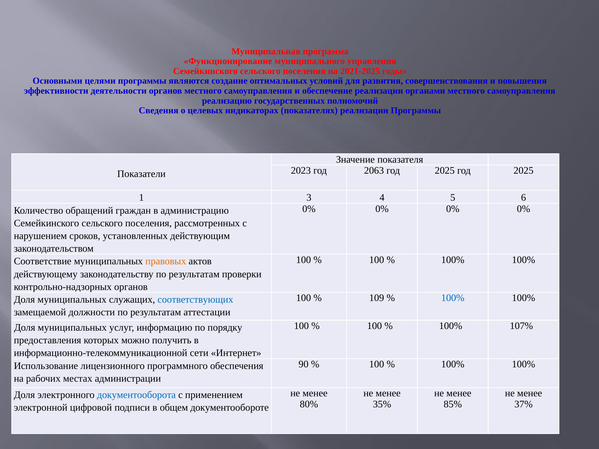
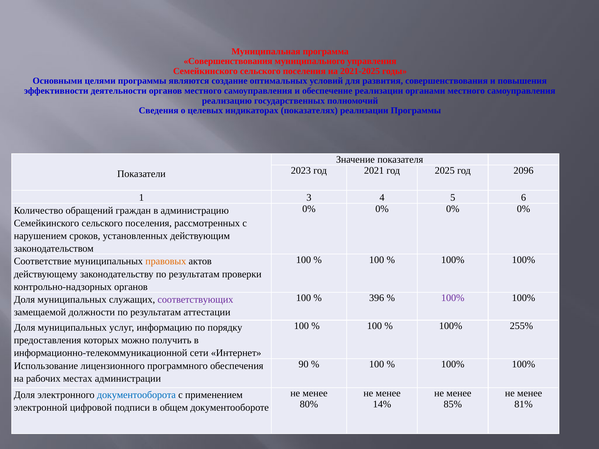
Функционирование at (228, 61): Функционирование -> Совершенствования
2063: 2063 -> 2021
2025 год 2025: 2025 -> 2096
109: 109 -> 396
100% at (453, 298) colour: blue -> purple
соответствующих colour: blue -> purple
107%: 107% -> 255%
35%: 35% -> 14%
37%: 37% -> 81%
